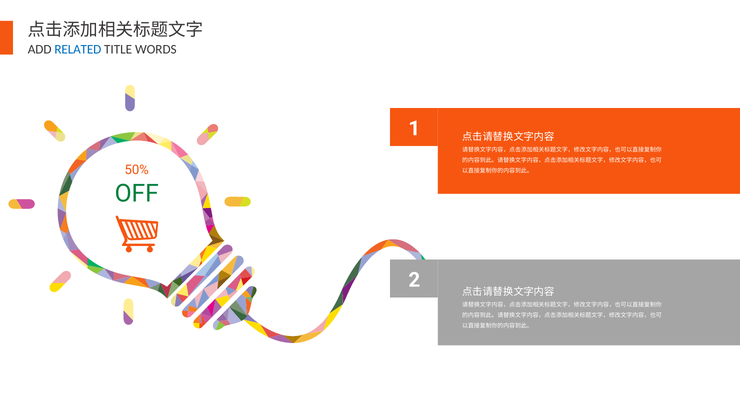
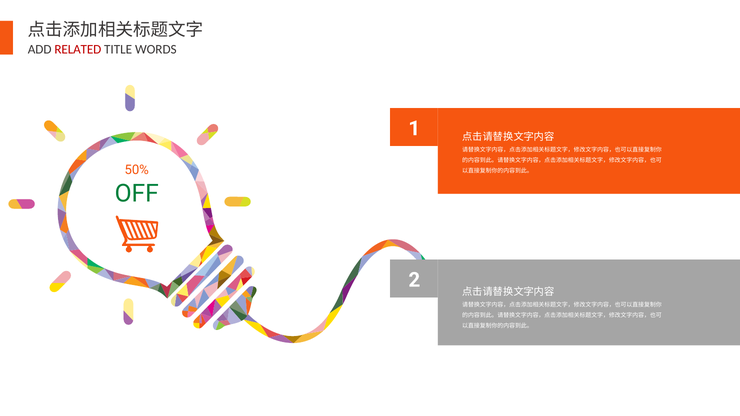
RELATED colour: blue -> red
